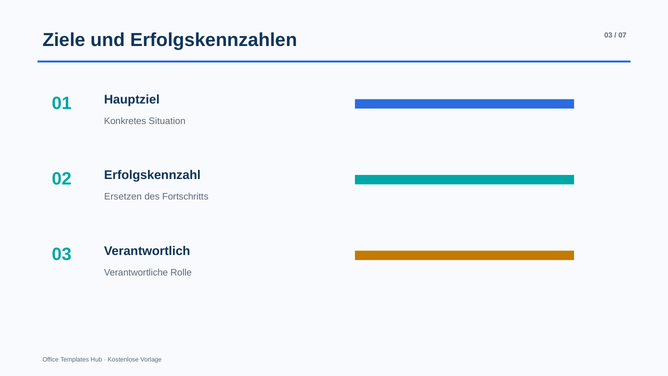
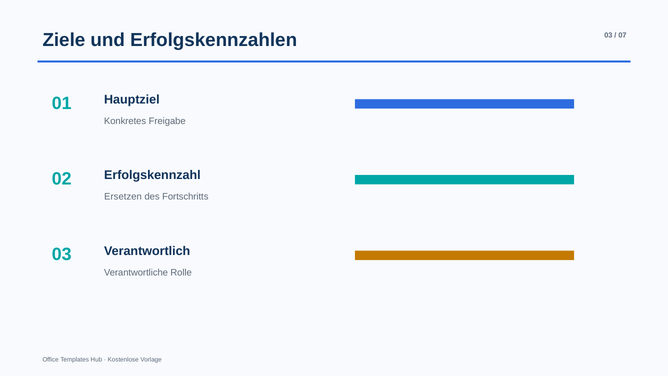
Situation: Situation -> Freigabe
